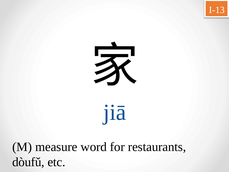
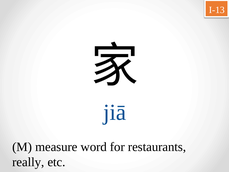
dòufǔ: dòufǔ -> really
